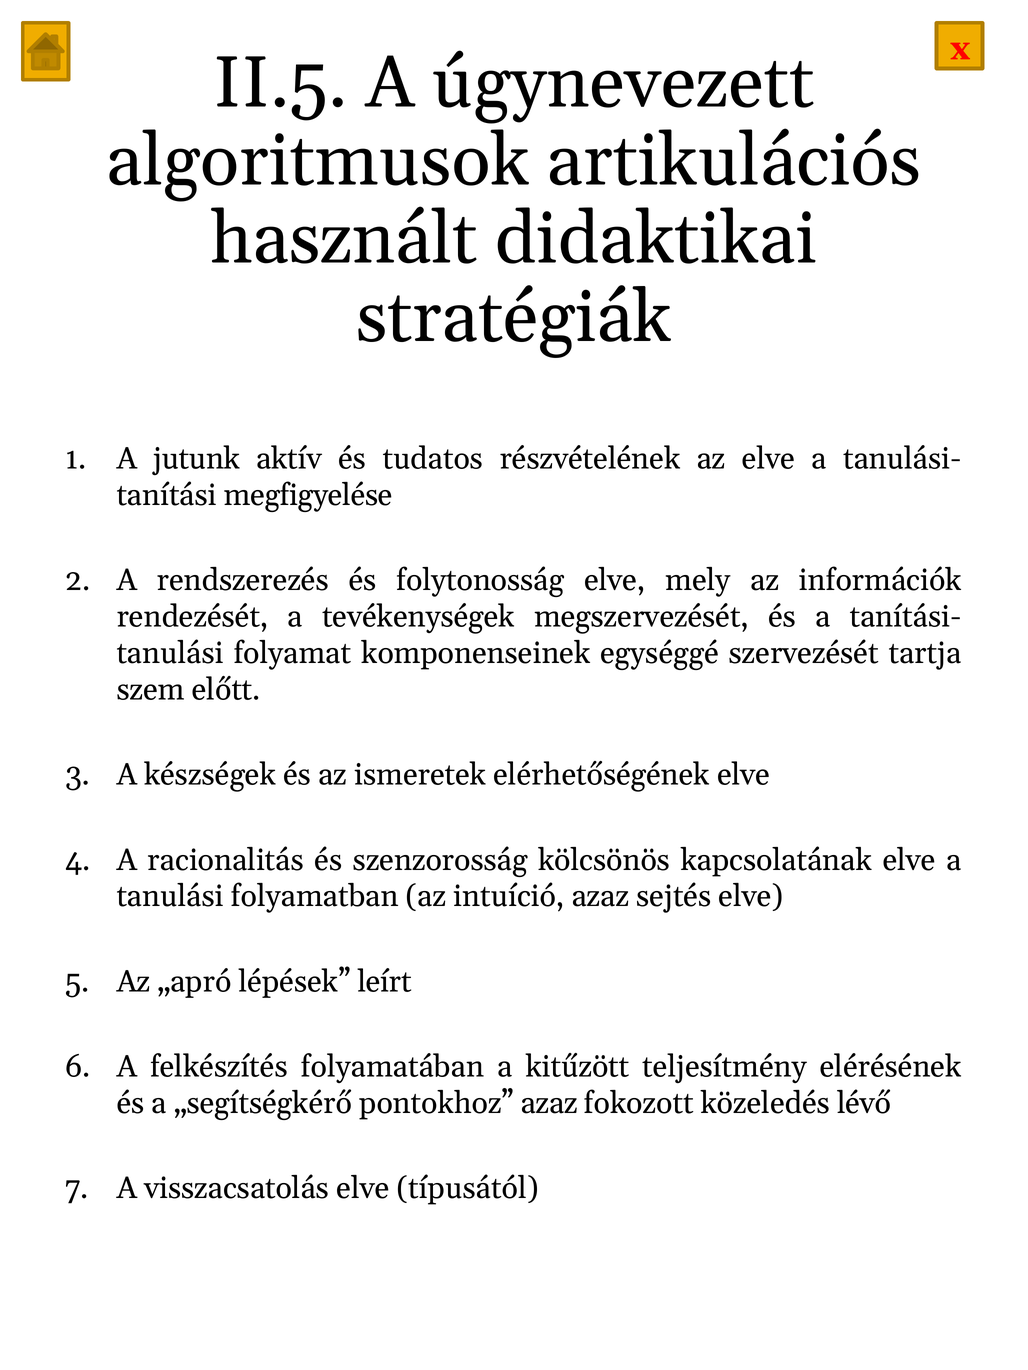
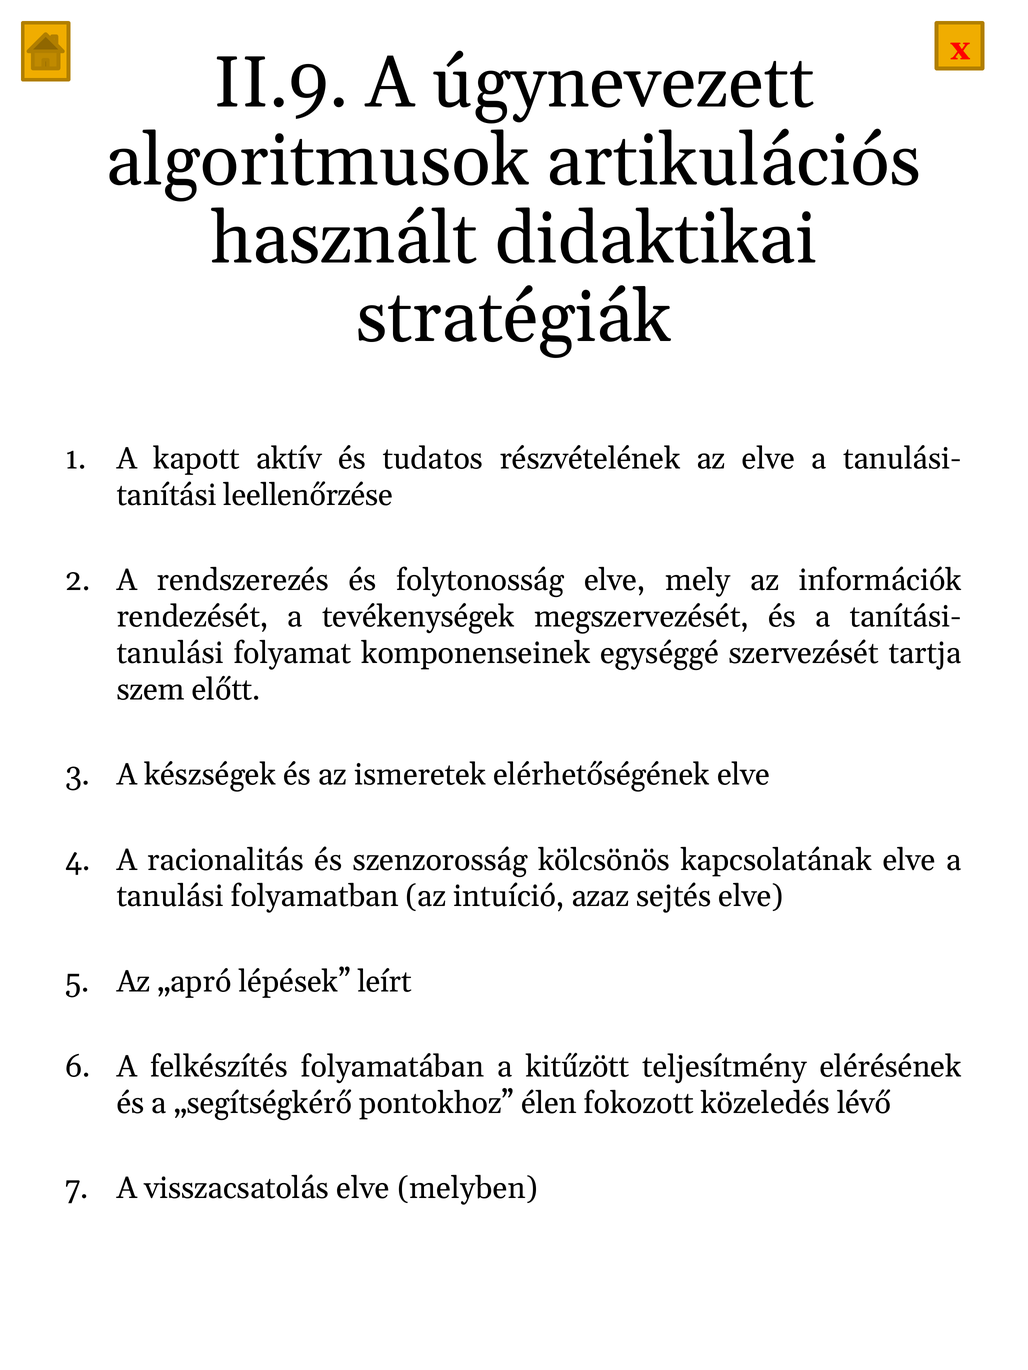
II.5: II.5 -> II.9
jutunk: jutunk -> kapott
megfigyelése: megfigyelése -> leellenőrzése
pontokhoz azaz: azaz -> élen
típusától: típusától -> melyben
